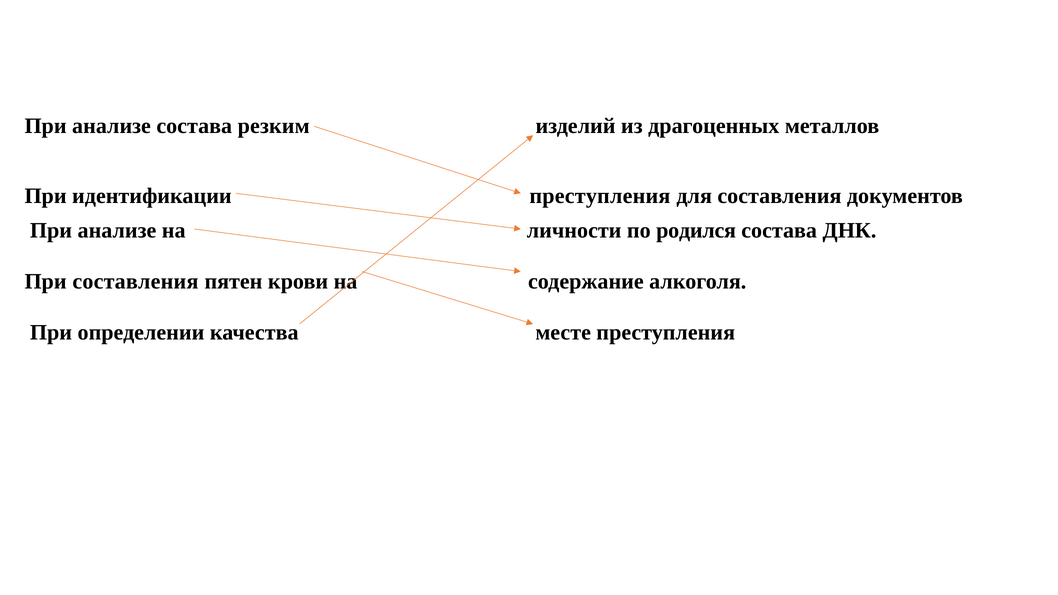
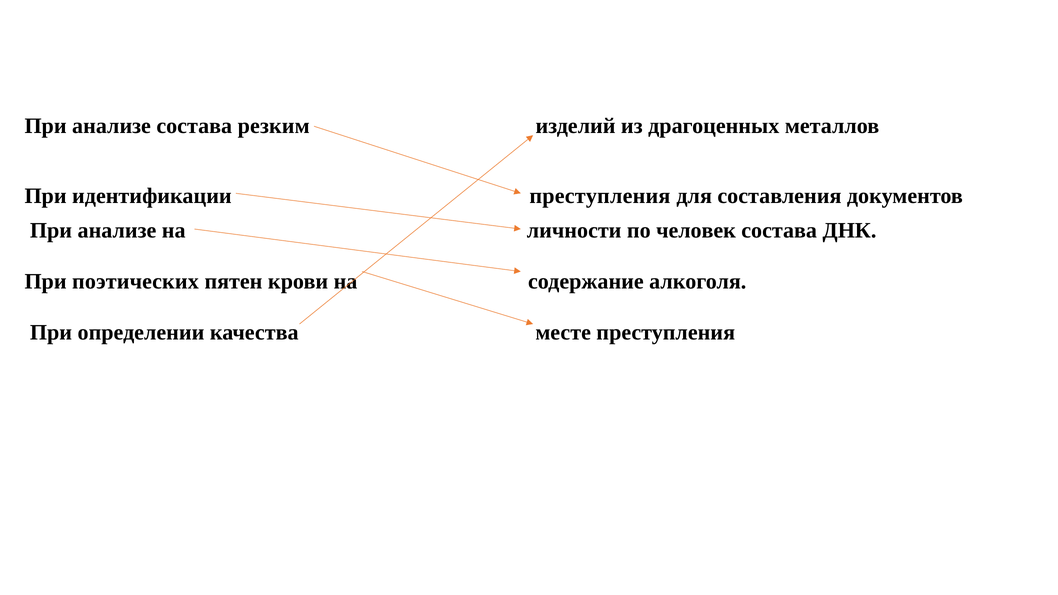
родился: родился -> человек
При составления: составления -> поэтических
